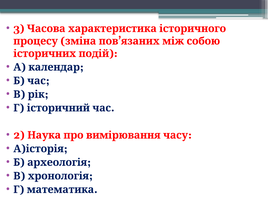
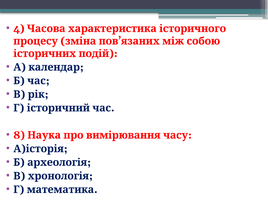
3: 3 -> 4
2: 2 -> 8
